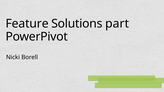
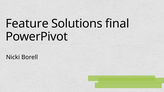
part: part -> final
